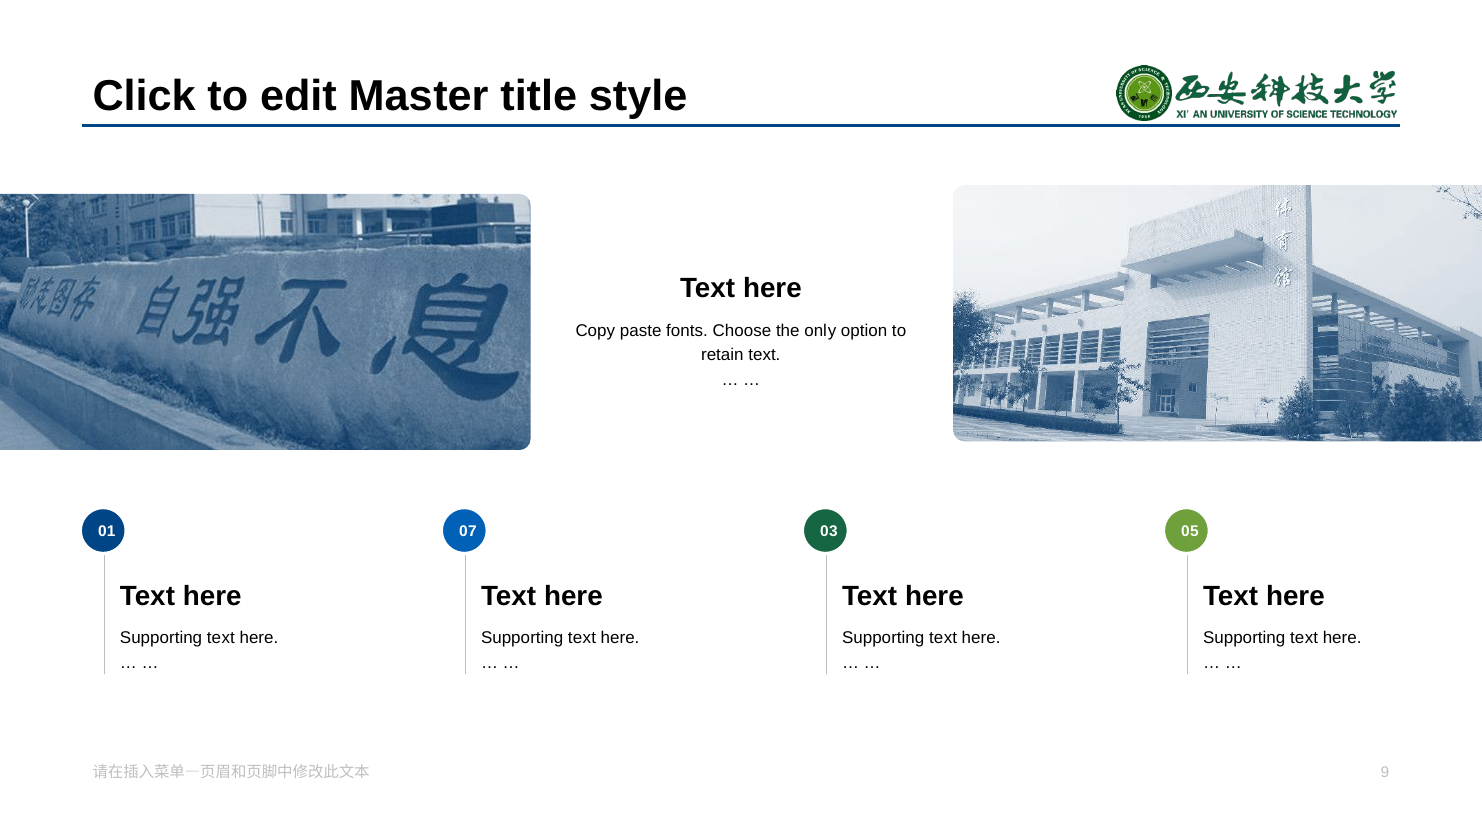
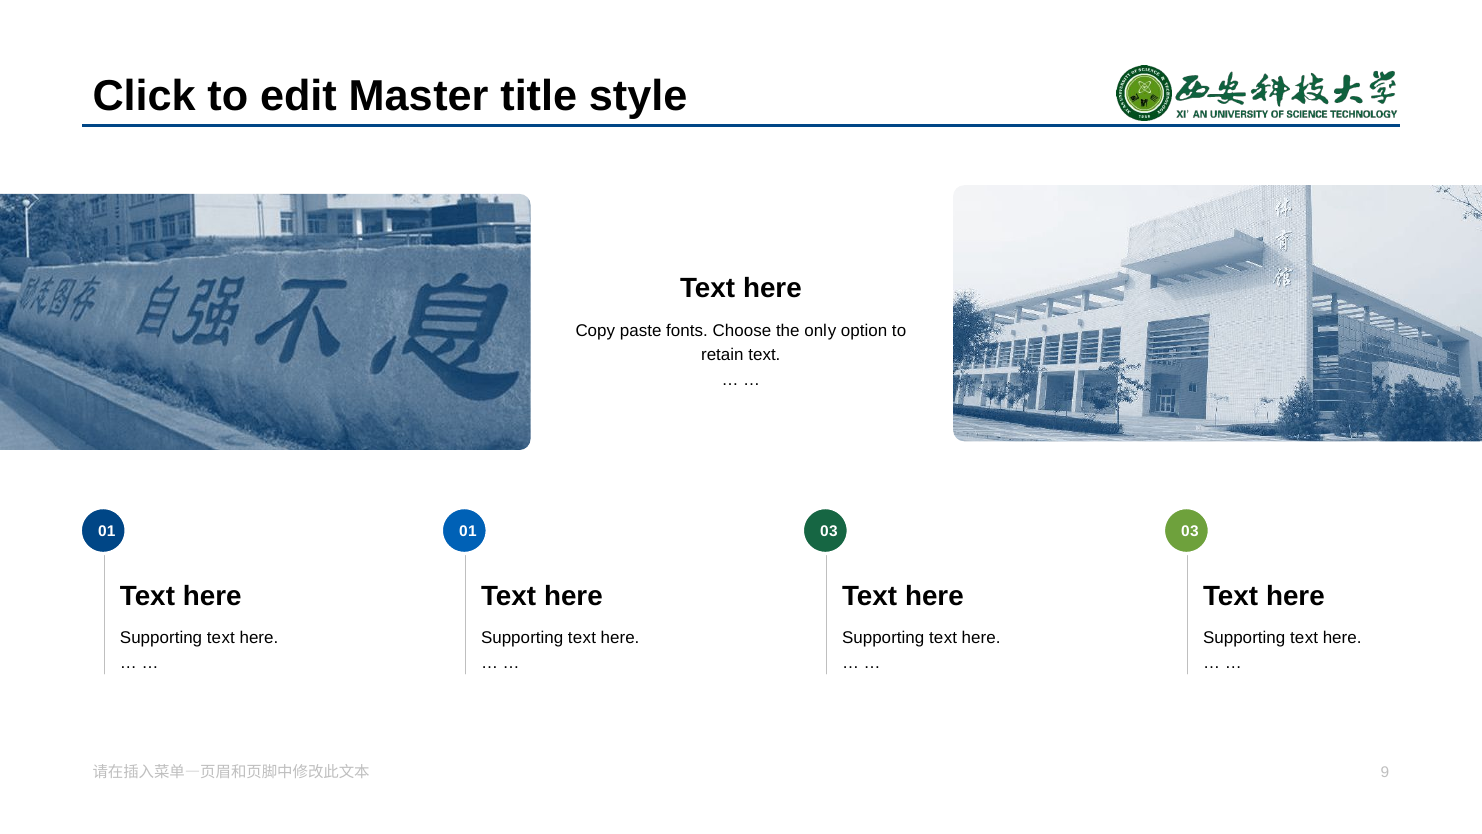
7 at (472, 531): 7 -> 1
5 at (1194, 531): 5 -> 3
